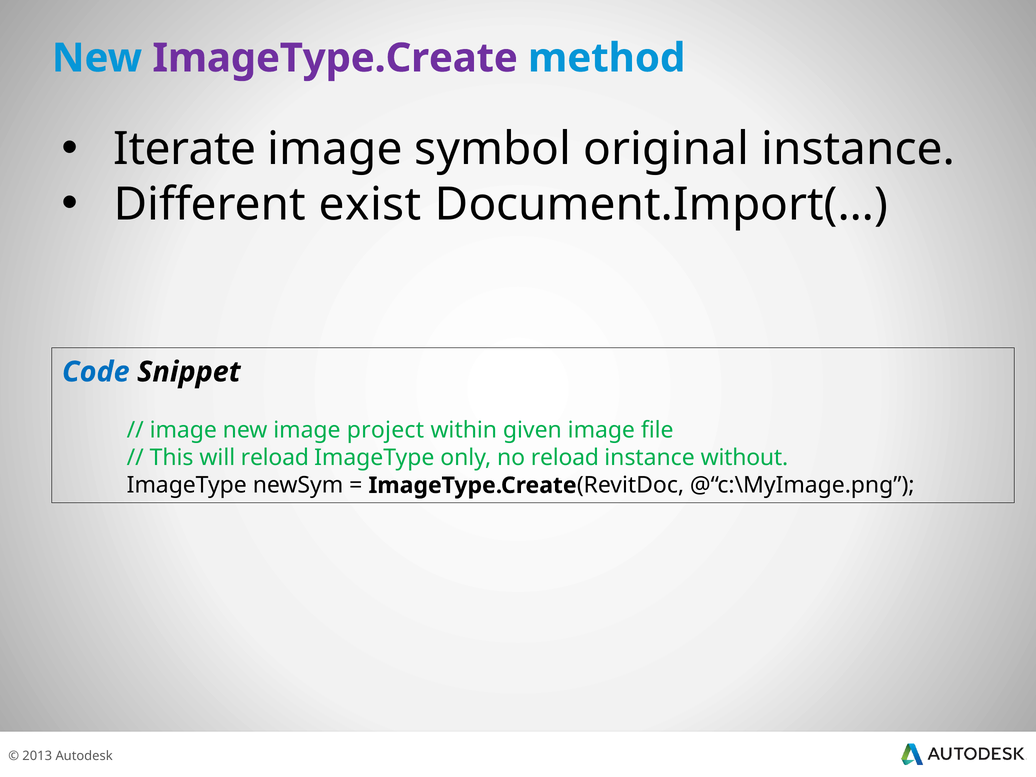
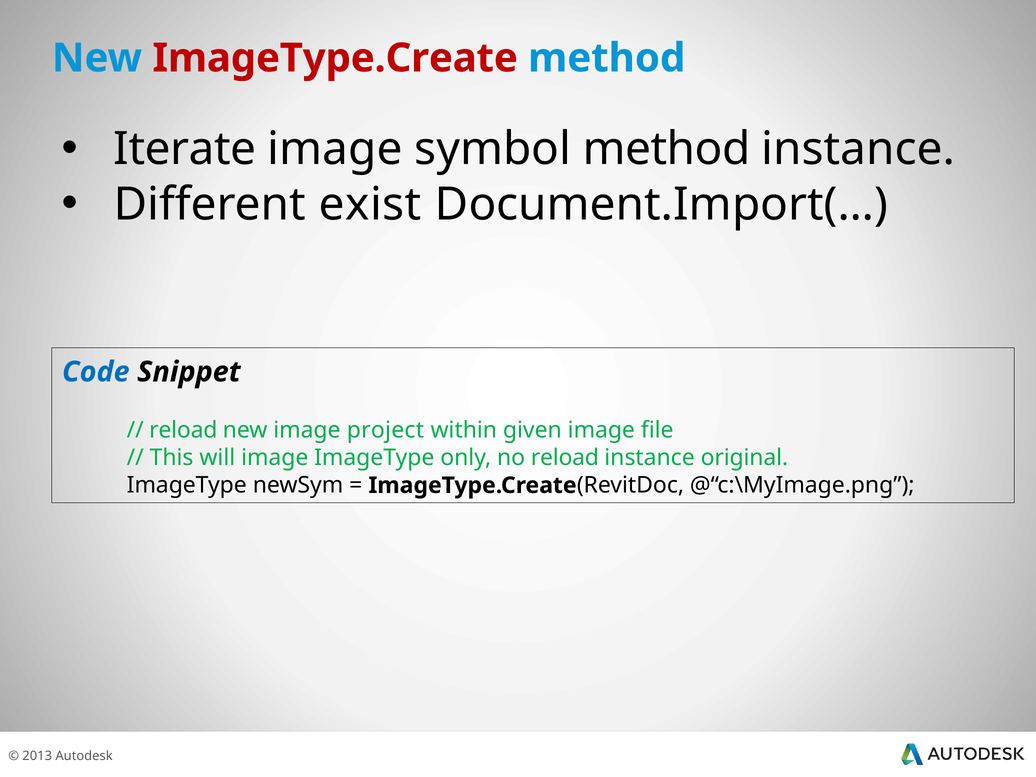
ImageType.Create colour: purple -> red
symbol original: original -> method
image at (183, 430): image -> reload
will reload: reload -> image
without: without -> original
